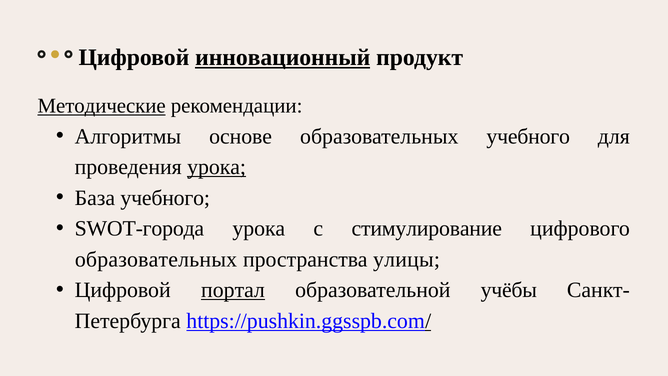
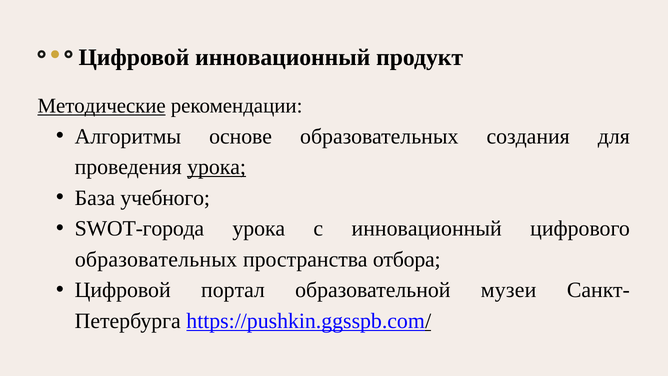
инновационный at (283, 58) underline: present -> none
образовательных учебного: учебного -> создания
с стимулирование: стимулирование -> инновационный
улицы: улицы -> отбора
портал underline: present -> none
учёбы: учёбы -> музеи
